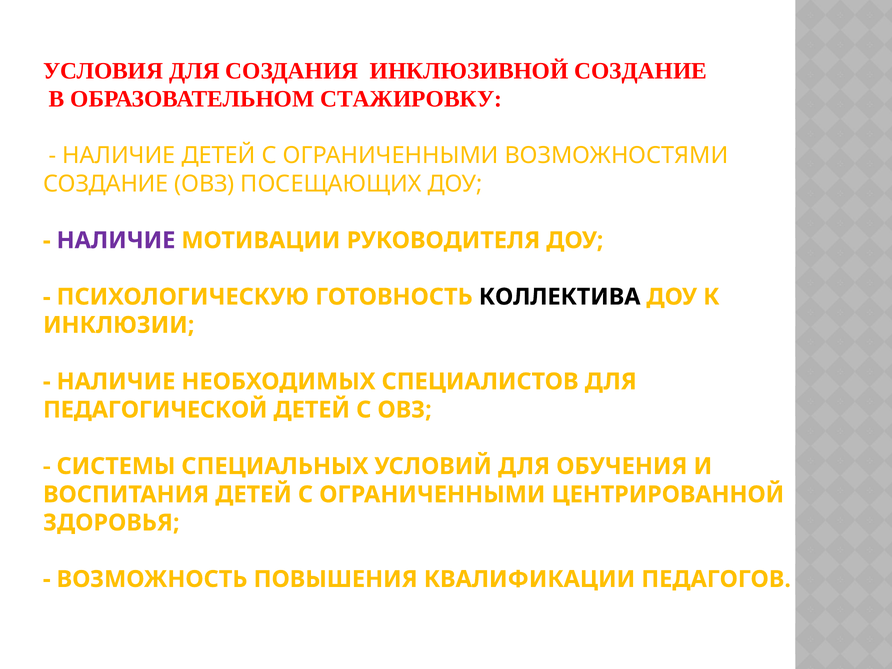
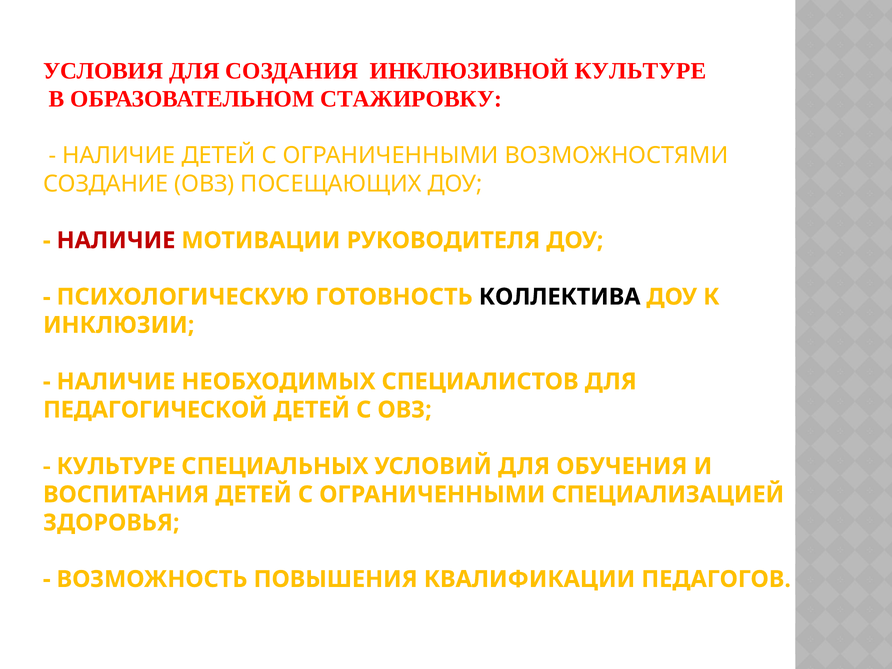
ИНКЛЮЗИВНОЙ СОЗДАНИЕ: СОЗДАНИЕ -> КУЛЬТУРЕ
НАЛИЧИЕ at (116, 240) colour: purple -> red
СИСТЕМЫ at (116, 466): СИСТЕМЫ -> КУЛЬТУРЕ
ЦЕНТРИРОВАННОЙ: ЦЕНТРИРОВАННОЙ -> СПЕЦИАЛИЗАЦИЕЙ
